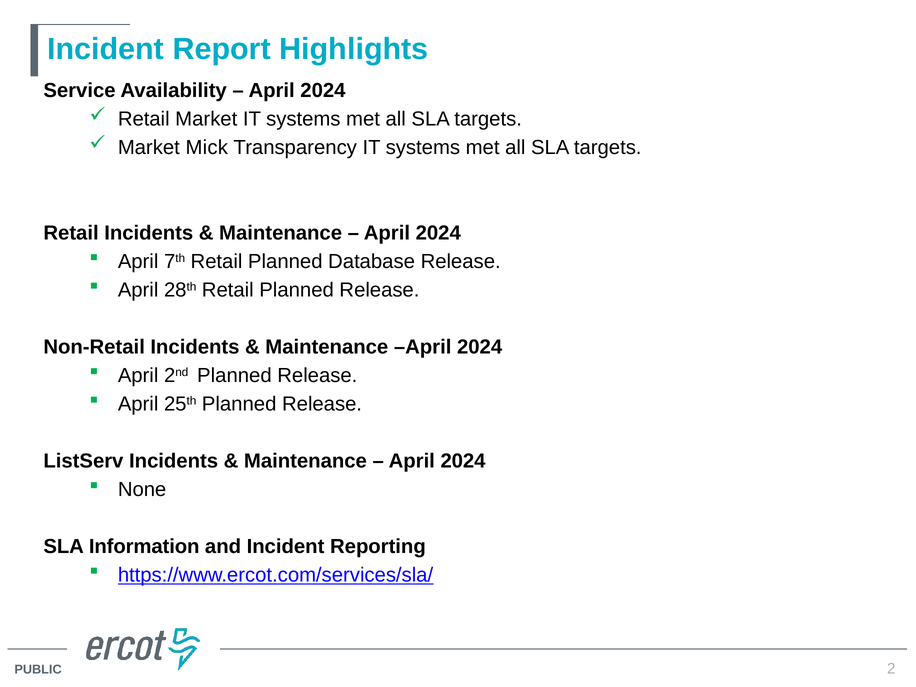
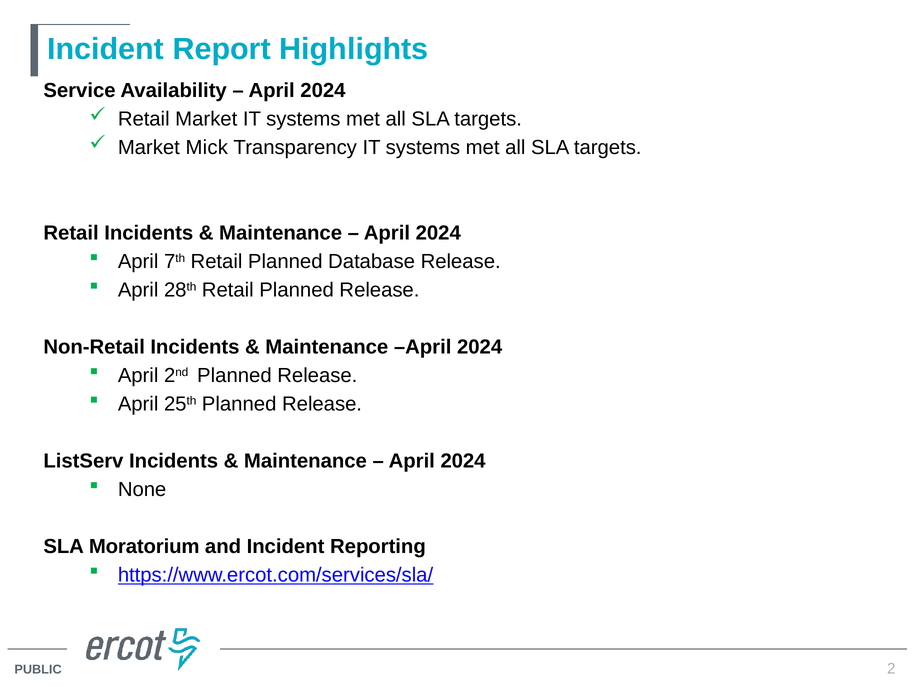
Information: Information -> Moratorium
